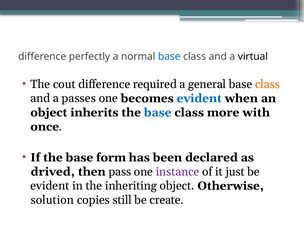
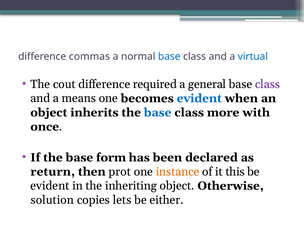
perfectly: perfectly -> commas
virtual colour: black -> blue
class at (268, 84) colour: orange -> purple
passes: passes -> means
drived: drived -> return
pass: pass -> prot
instance colour: purple -> orange
just: just -> this
still: still -> lets
create: create -> either
